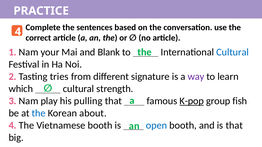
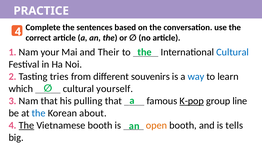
Blank: Blank -> Their
signature: signature -> souvenirs
way colour: purple -> blue
strength: strength -> yourself
Nam play: play -> that
fish: fish -> line
The at (26, 126) underline: none -> present
open colour: blue -> orange
is that: that -> tells
